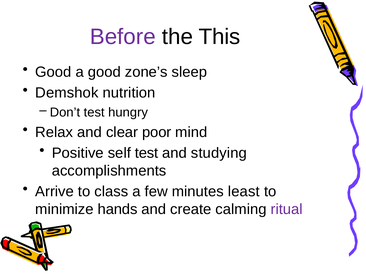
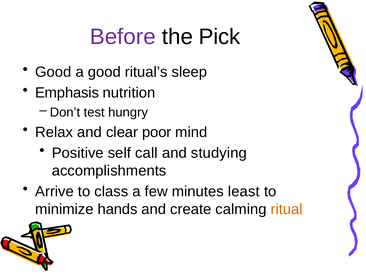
This: This -> Pick
zone’s: zone’s -> ritual’s
Demshok: Demshok -> Emphasis
self test: test -> call
ritual colour: purple -> orange
